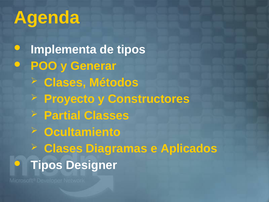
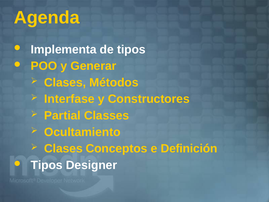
Proyecto: Proyecto -> Interfase
Diagramas: Diagramas -> Conceptos
Aplicados: Aplicados -> Definición
